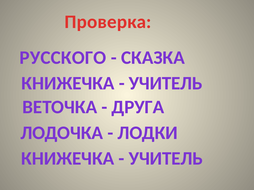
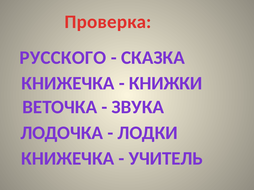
УЧИТЕЛЬ at (166, 83): УЧИТЕЛЬ -> КНИЖКИ
ДРУГА: ДРУГА -> ЗВУКА
